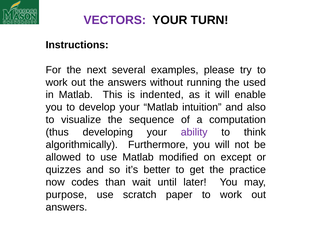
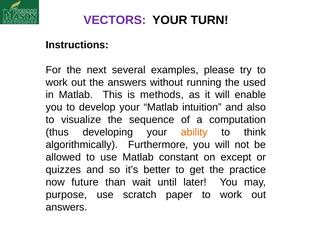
indented: indented -> methods
ability colour: purple -> orange
modified: modified -> constant
codes: codes -> future
